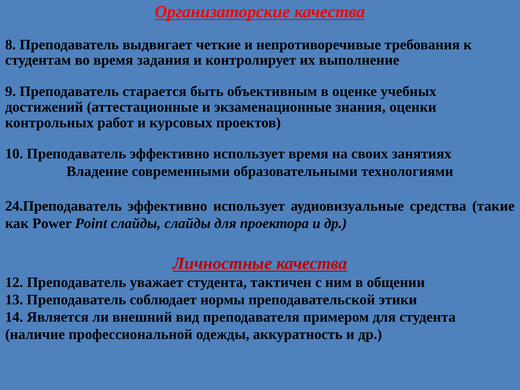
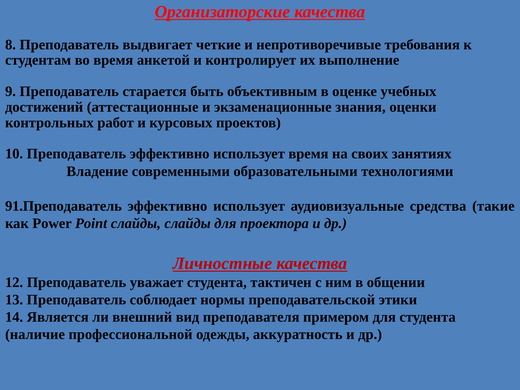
задания: задания -> анкетой
24.Преподаватель: 24.Преподаватель -> 91.Преподаватель
